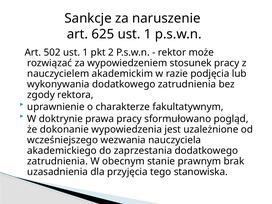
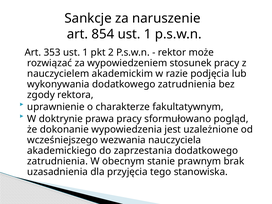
625: 625 -> 854
502: 502 -> 353
